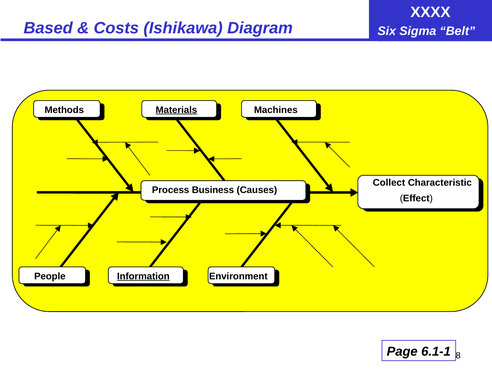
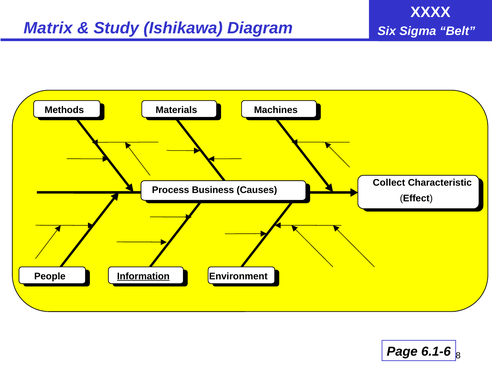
Based: Based -> Matrix
Costs: Costs -> Study
Materials underline: present -> none
6.1-1: 6.1-1 -> 6.1-6
